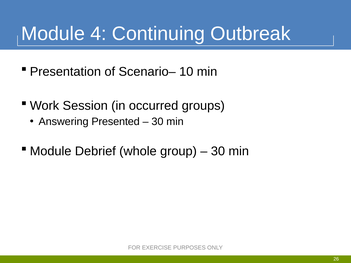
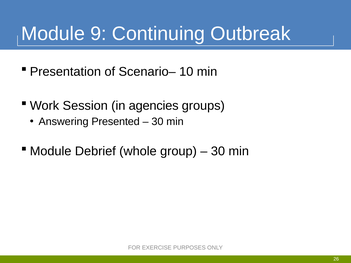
4: 4 -> 9
occurred: occurred -> agencies
